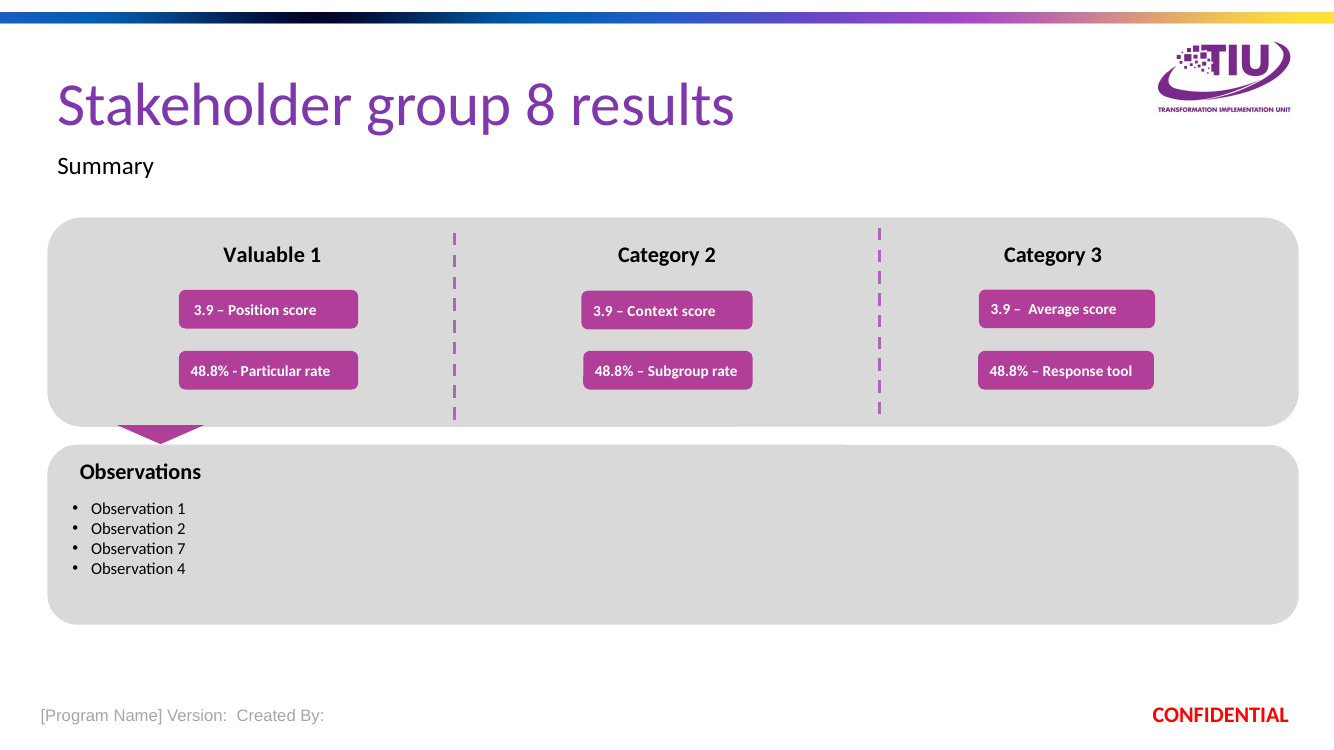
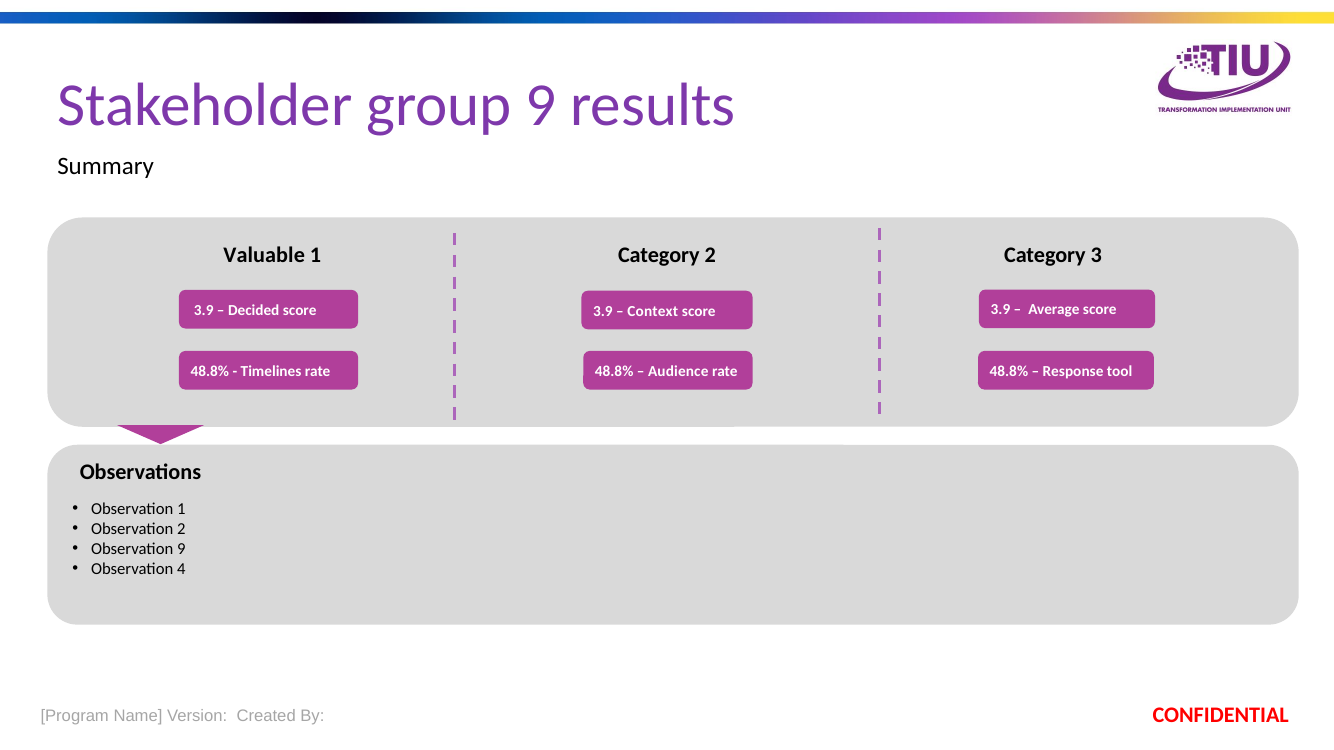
group 8: 8 -> 9
Position: Position -> Decided
Particular: Particular -> Timelines
Subgroup: Subgroup -> Audience
Observation 7: 7 -> 9
